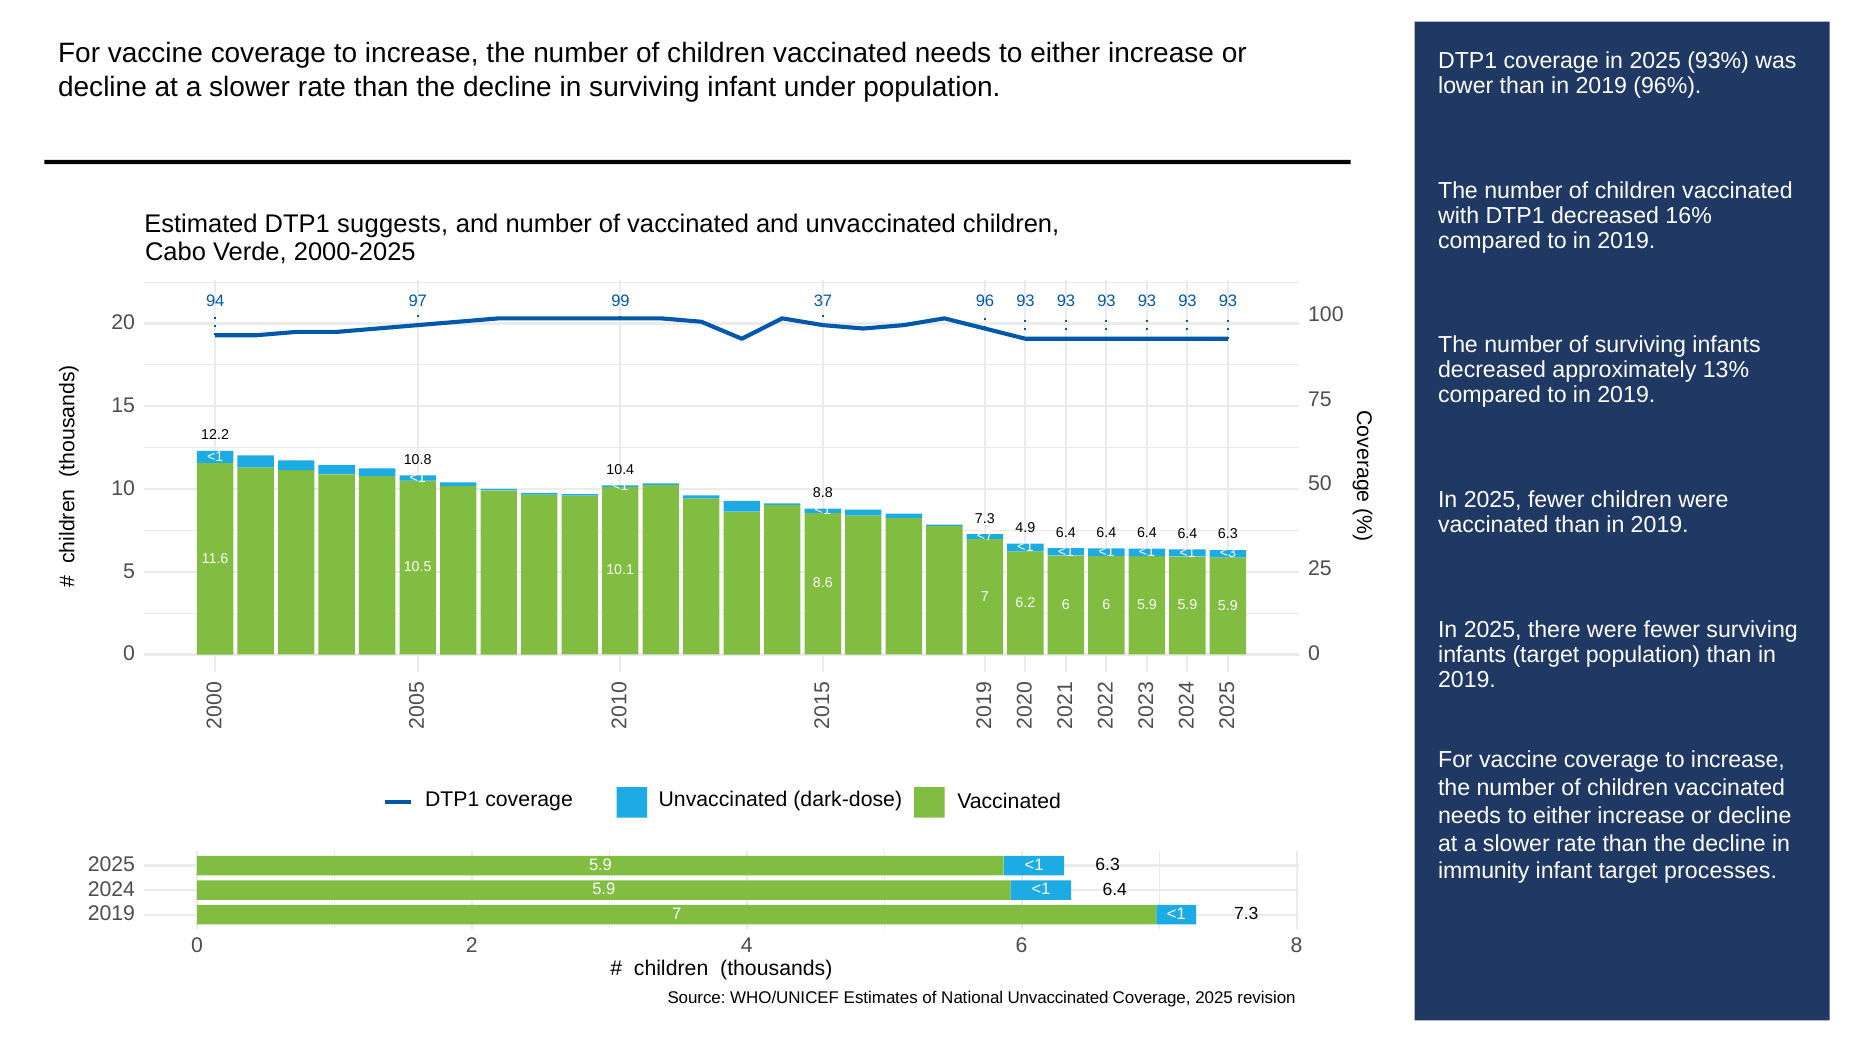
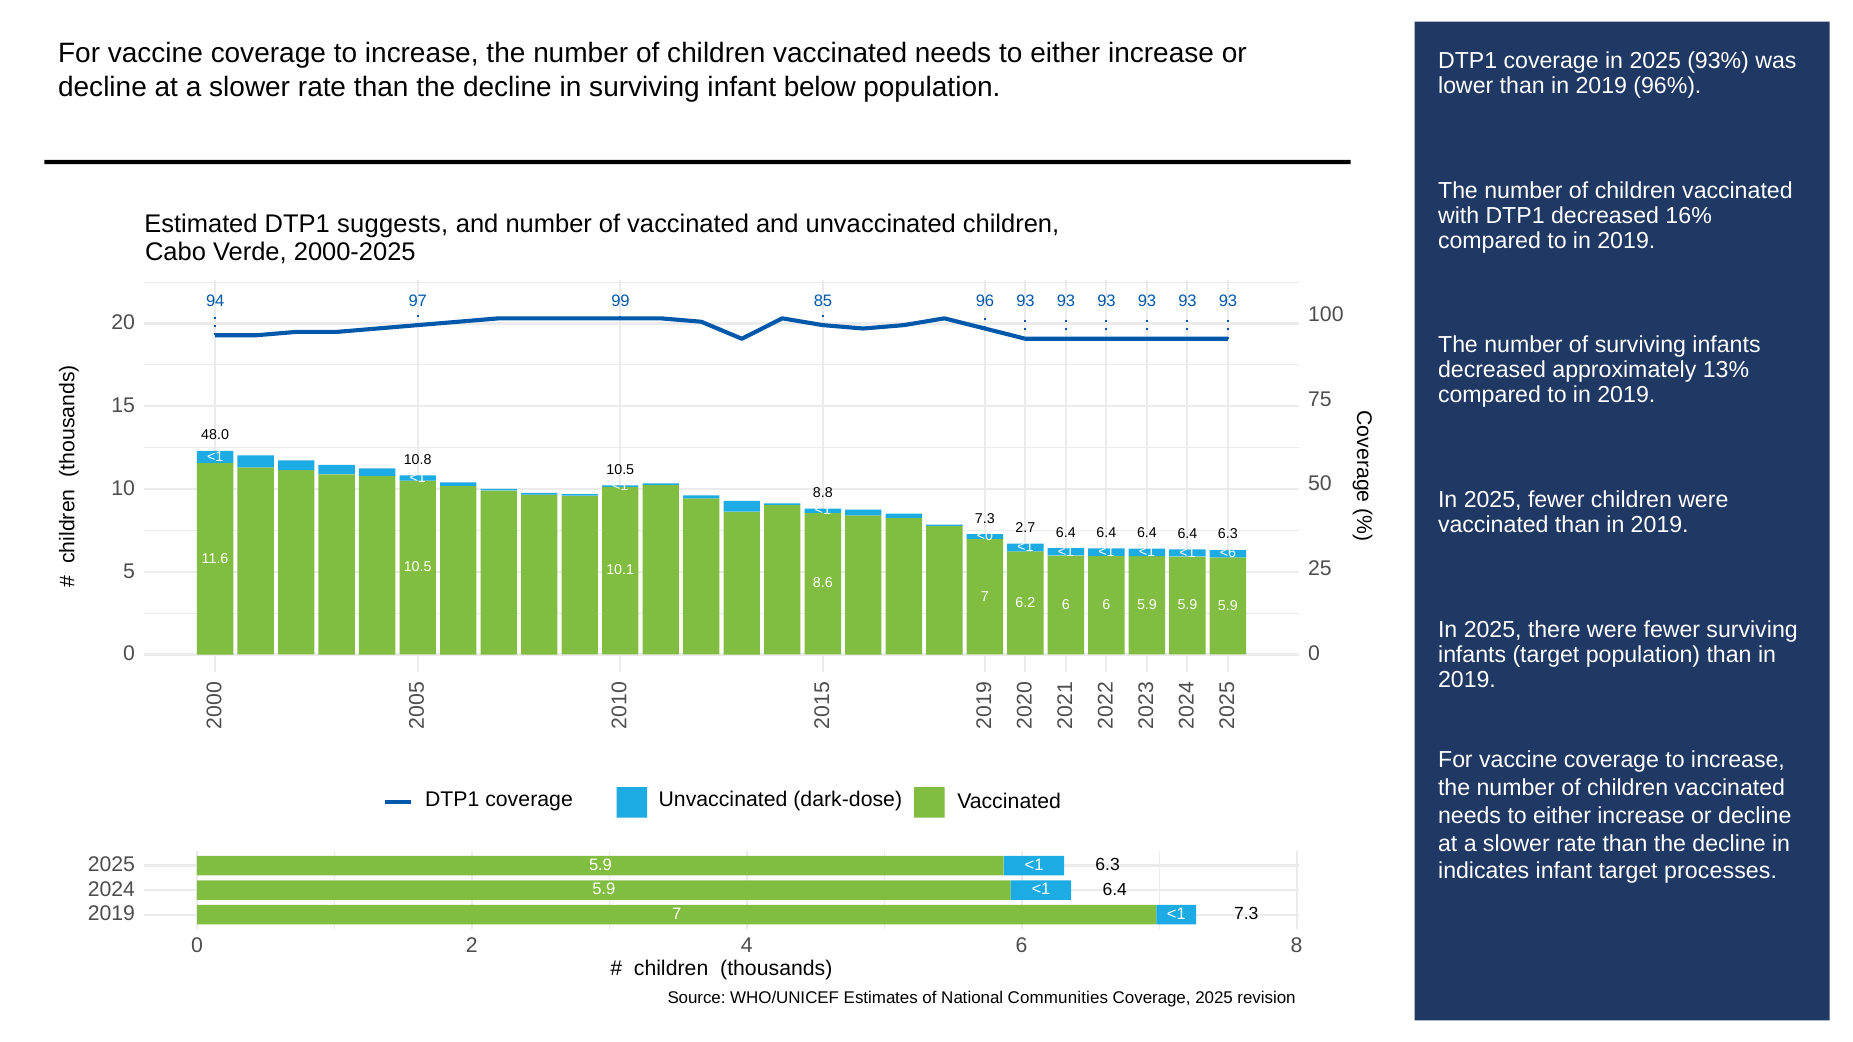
under: under -> below
37: 37 -> 85
12.2: 12.2 -> 48.0
10.4 at (620, 470): 10.4 -> 10.5
4.9: 4.9 -> 2.7
<7: <7 -> <0
<3: <3 -> <6
immunity: immunity -> indicates
National Unvaccinated: Unvaccinated -> Communities
